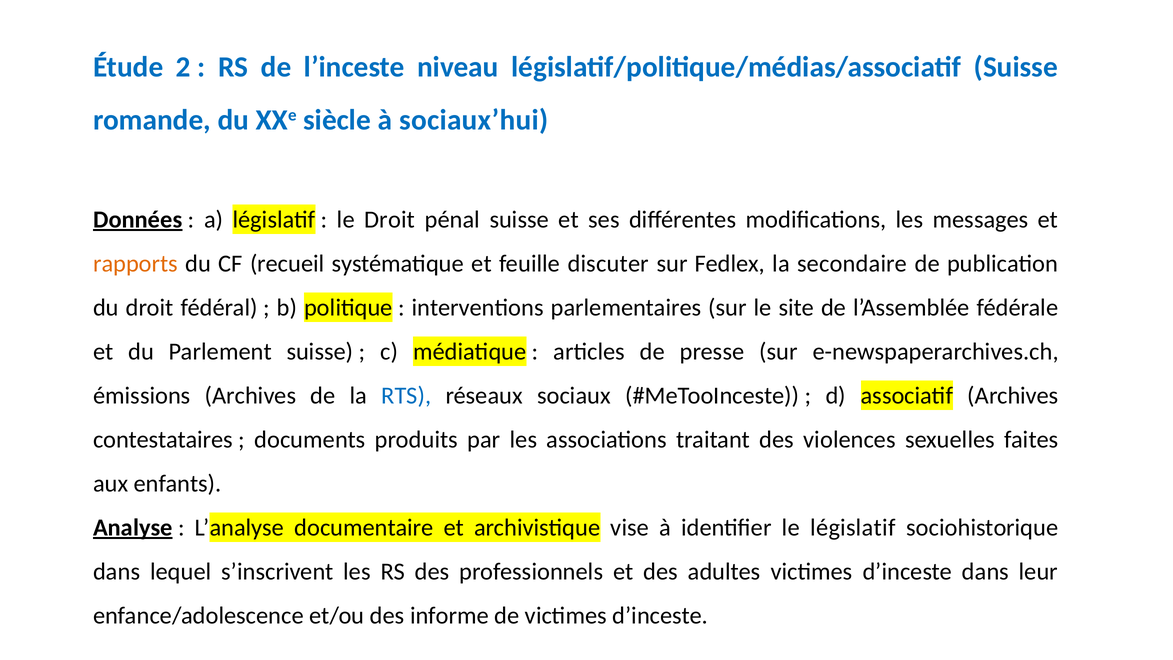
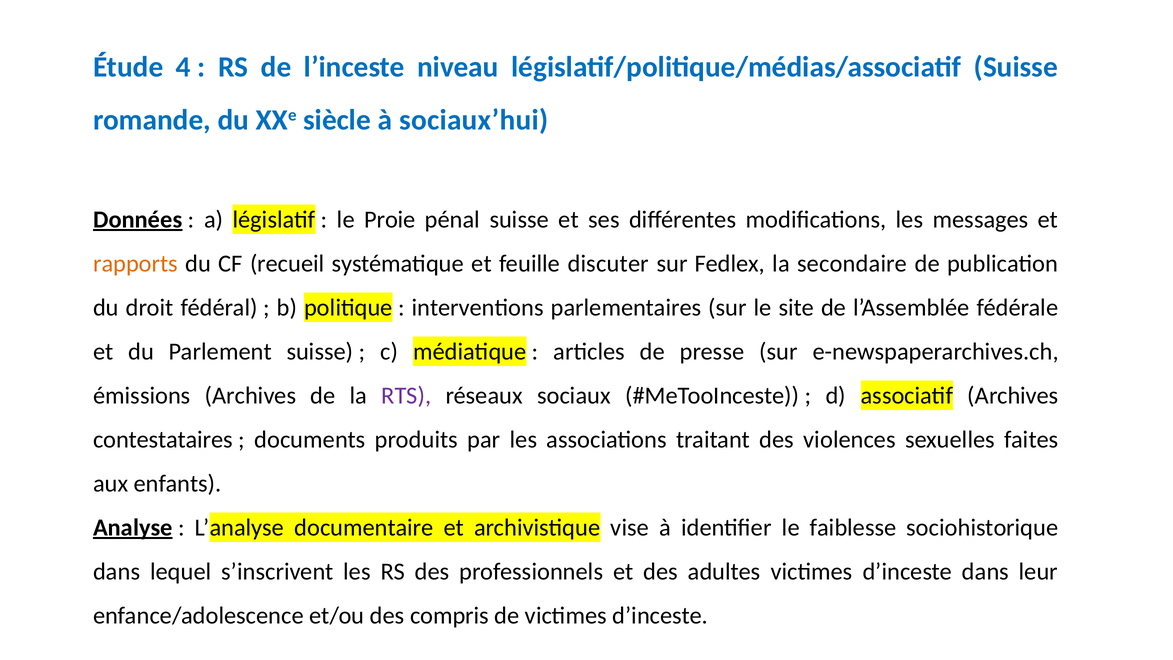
2: 2 -> 4
le Droit: Droit -> Proie
RTS colour: blue -> purple
le législatif: législatif -> faiblesse
informe: informe -> compris
